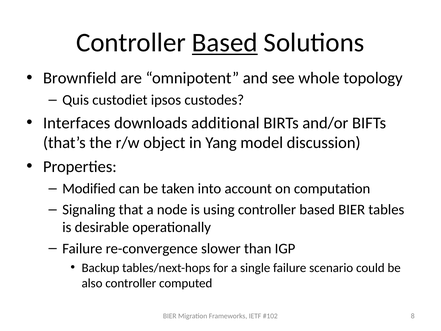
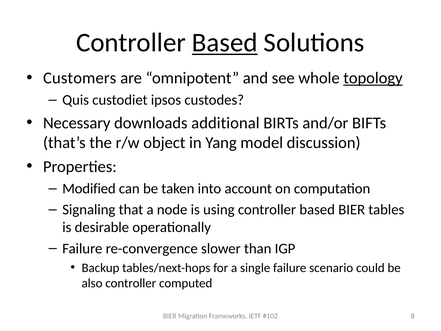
Brownfield: Brownfield -> Customers
topology underline: none -> present
Interfaces: Interfaces -> Necessary
